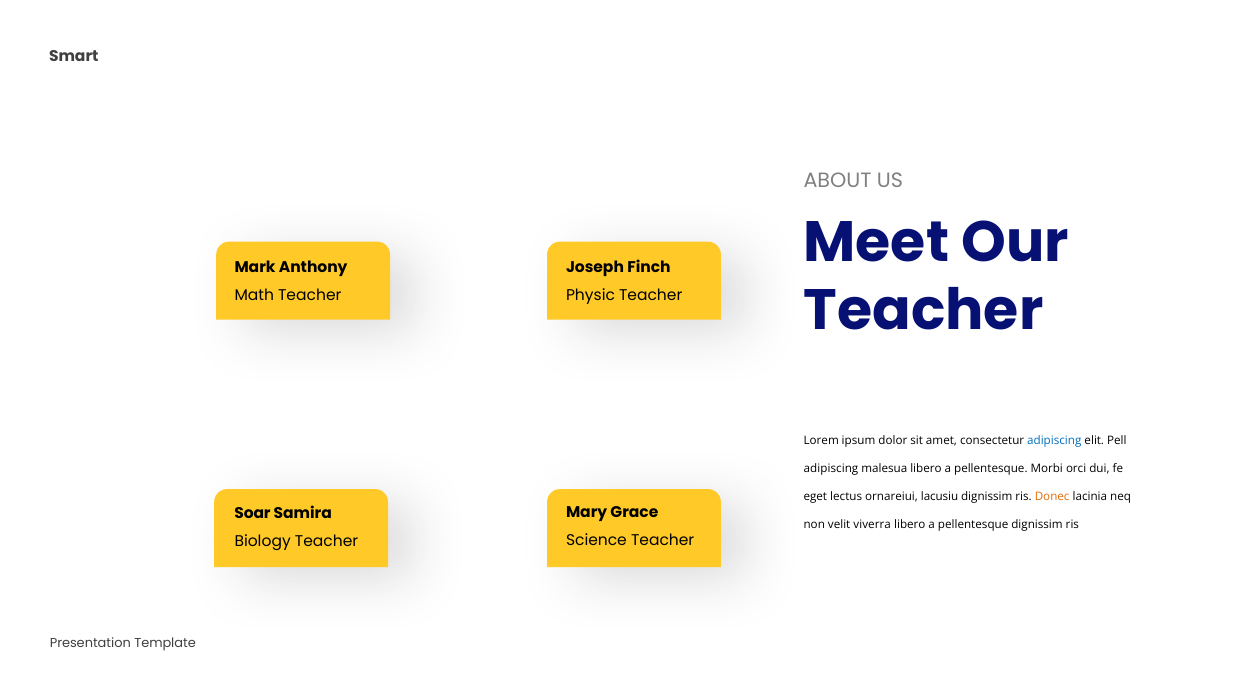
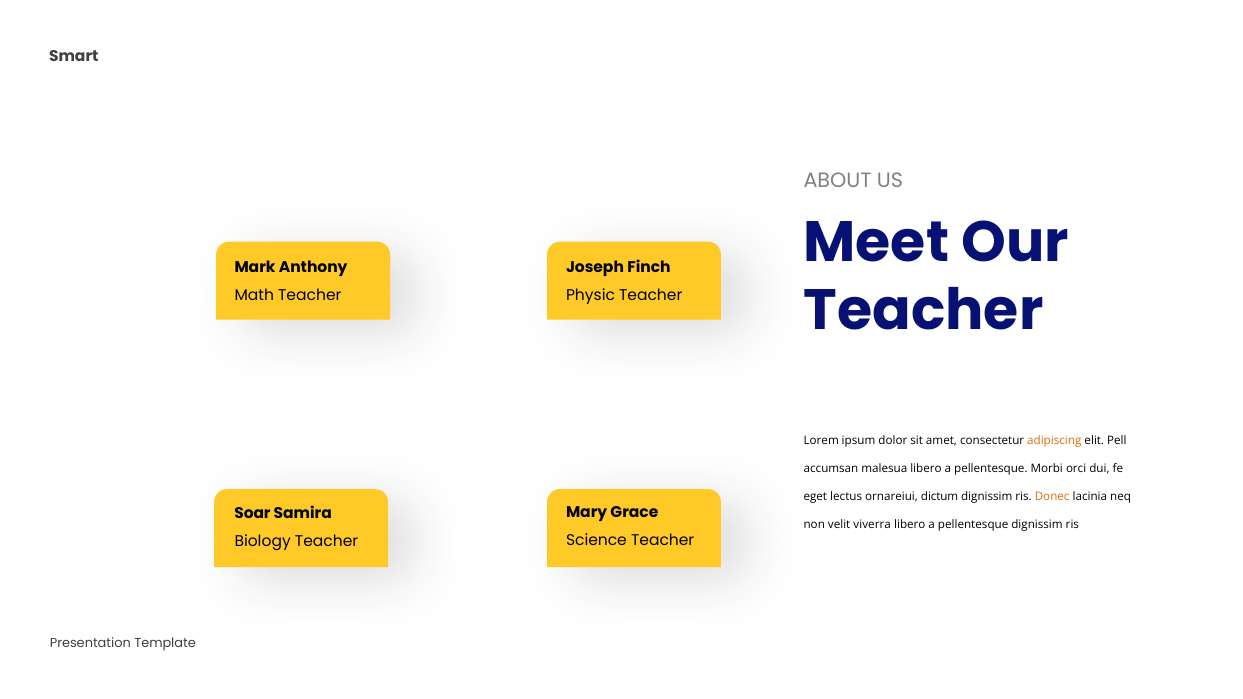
adipiscing at (1054, 441) colour: blue -> orange
adipiscing at (831, 469): adipiscing -> accumsan
lacusiu: lacusiu -> dictum
